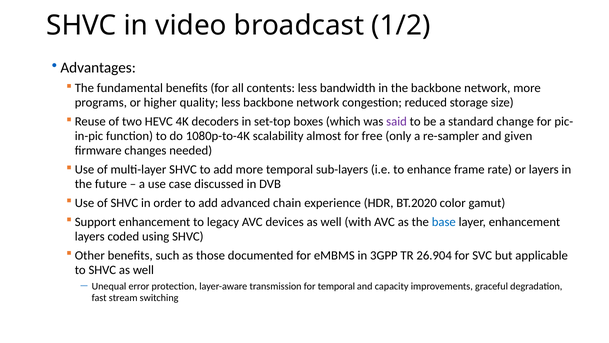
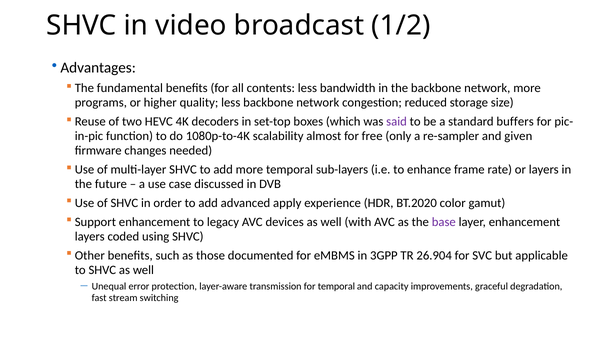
change: change -> buffers
chain: chain -> apply
base colour: blue -> purple
